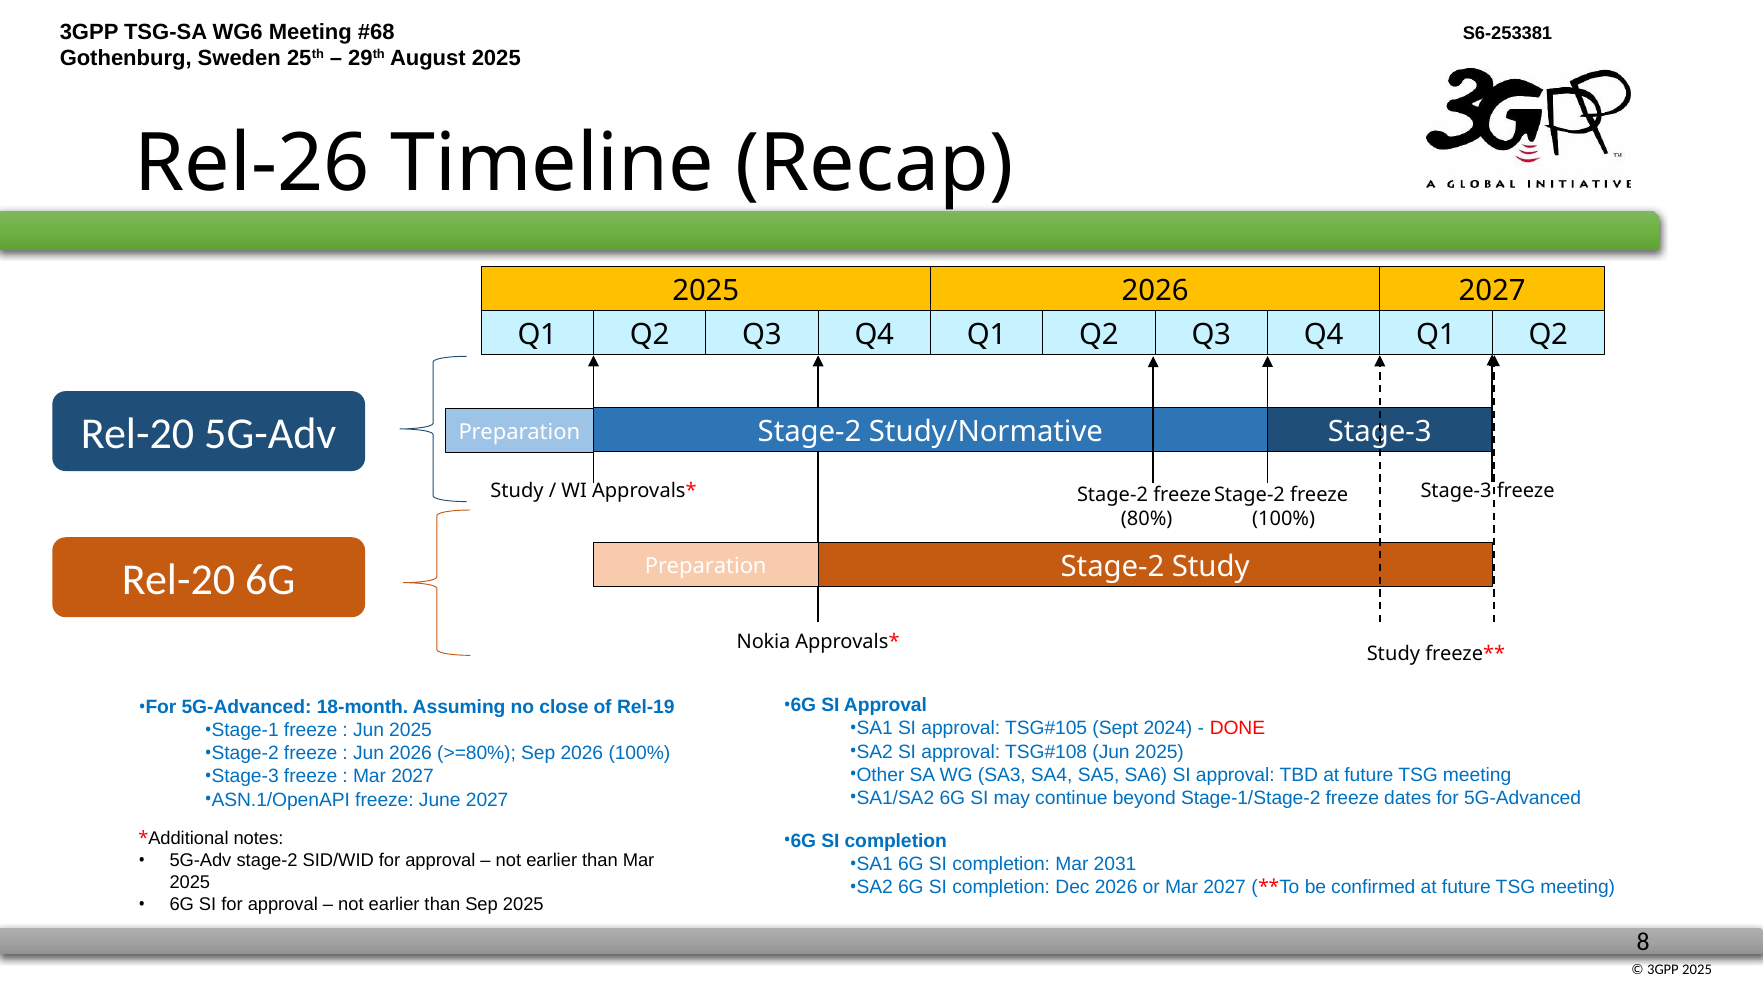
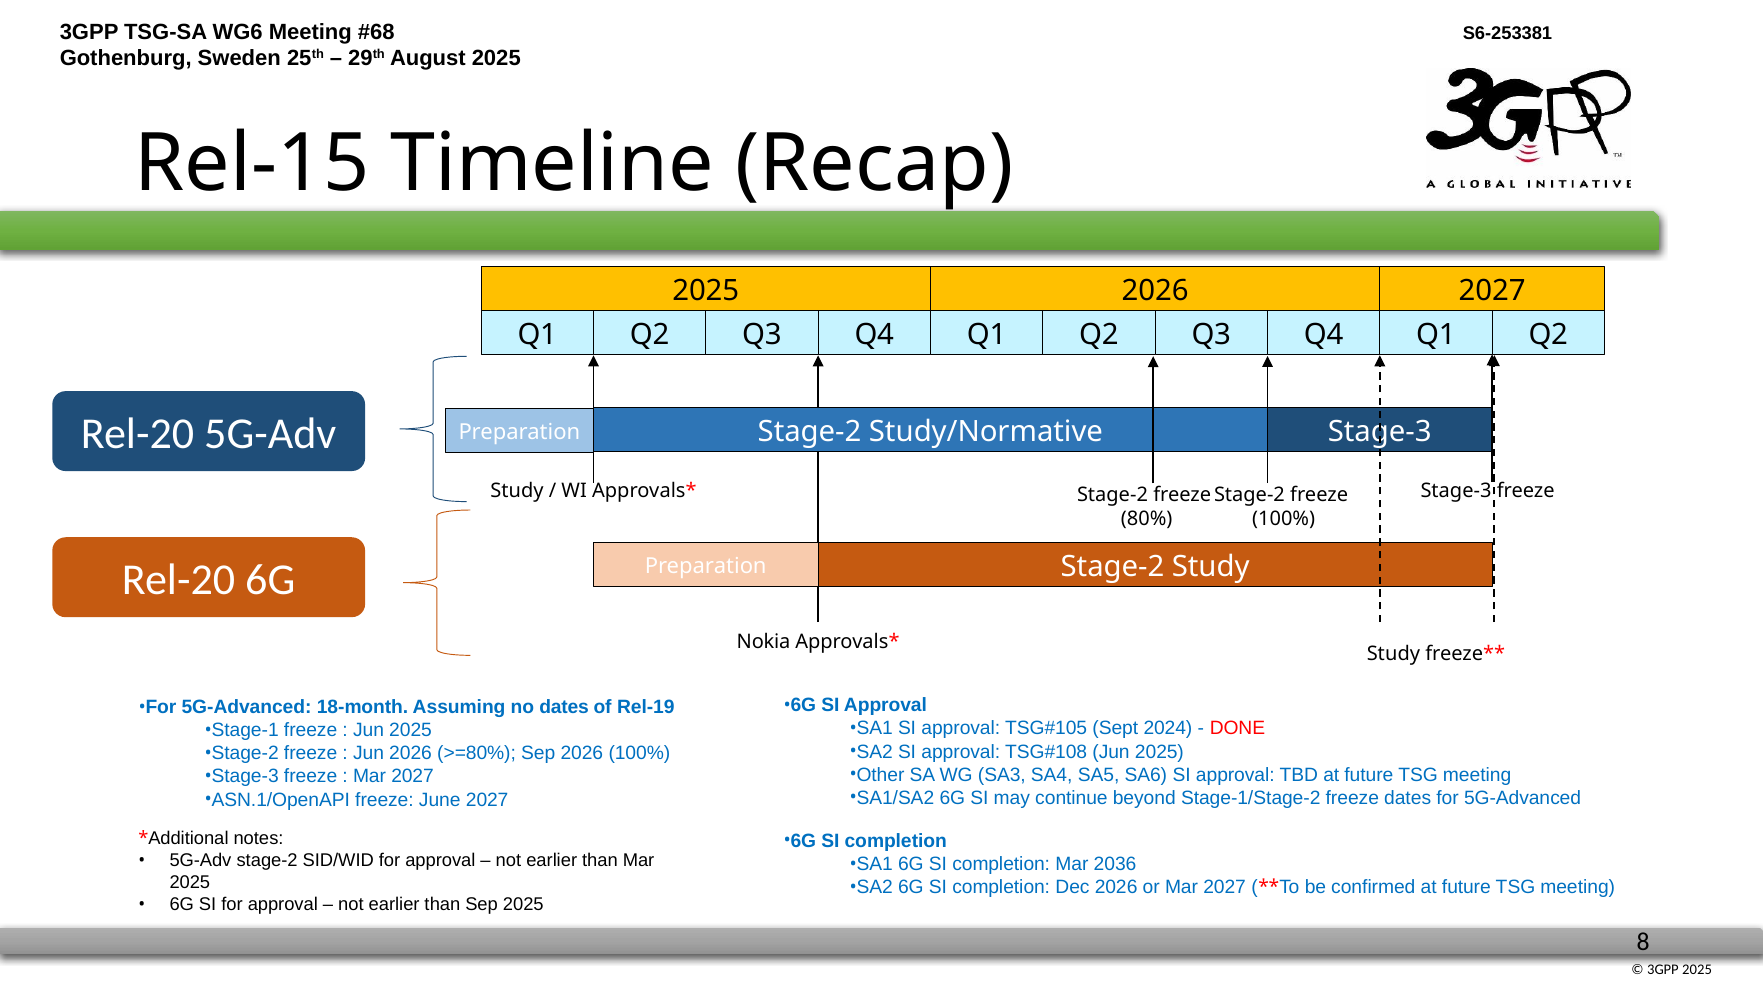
Rel-26: Rel-26 -> Rel-15
no close: close -> dates
2031: 2031 -> 2036
